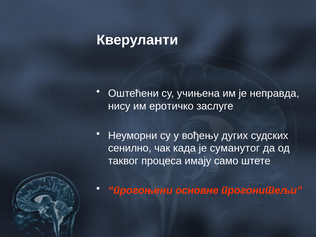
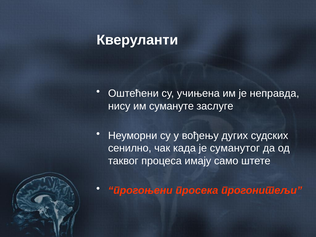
еротичко: еротичко -> сумануте
основне: основне -> просека
